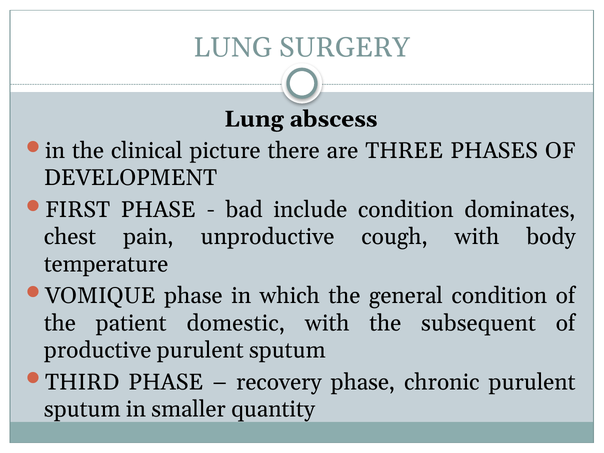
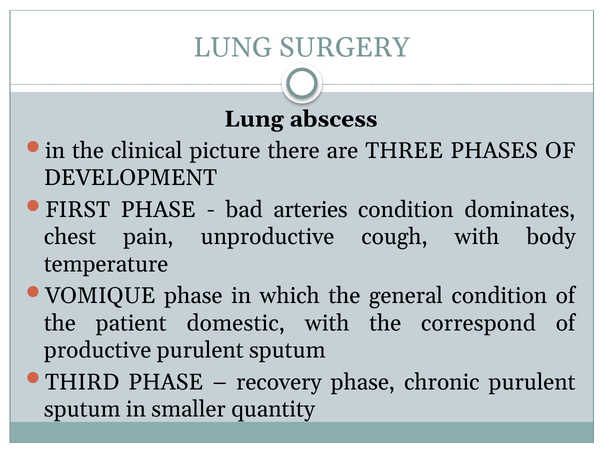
include: include -> arteries
subsequent: subsequent -> correspond
